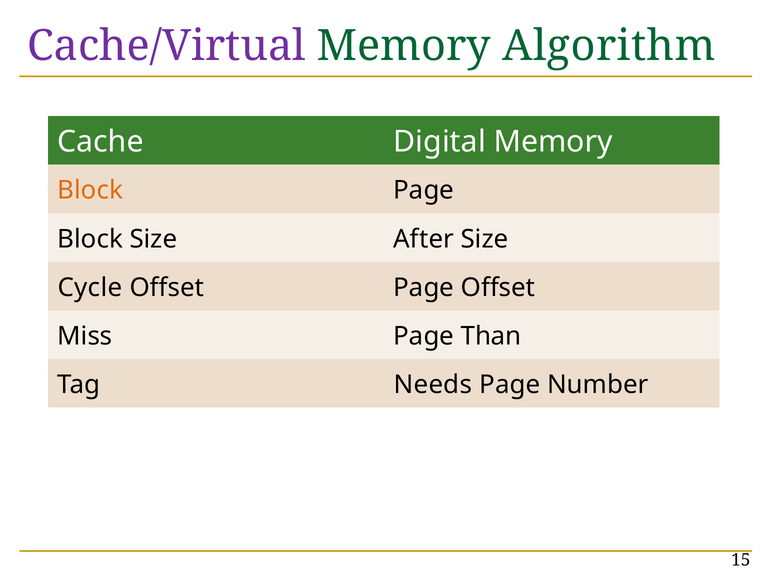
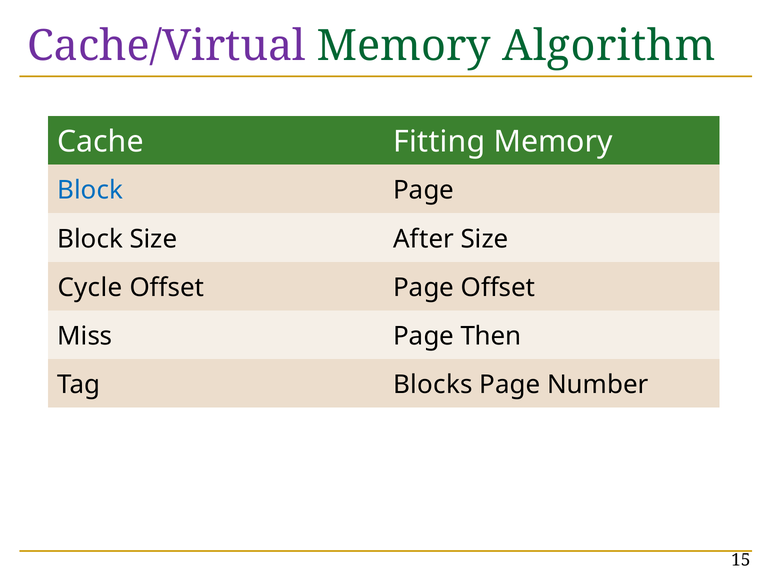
Digital: Digital -> Fitting
Block at (90, 191) colour: orange -> blue
Than: Than -> Then
Needs: Needs -> Blocks
